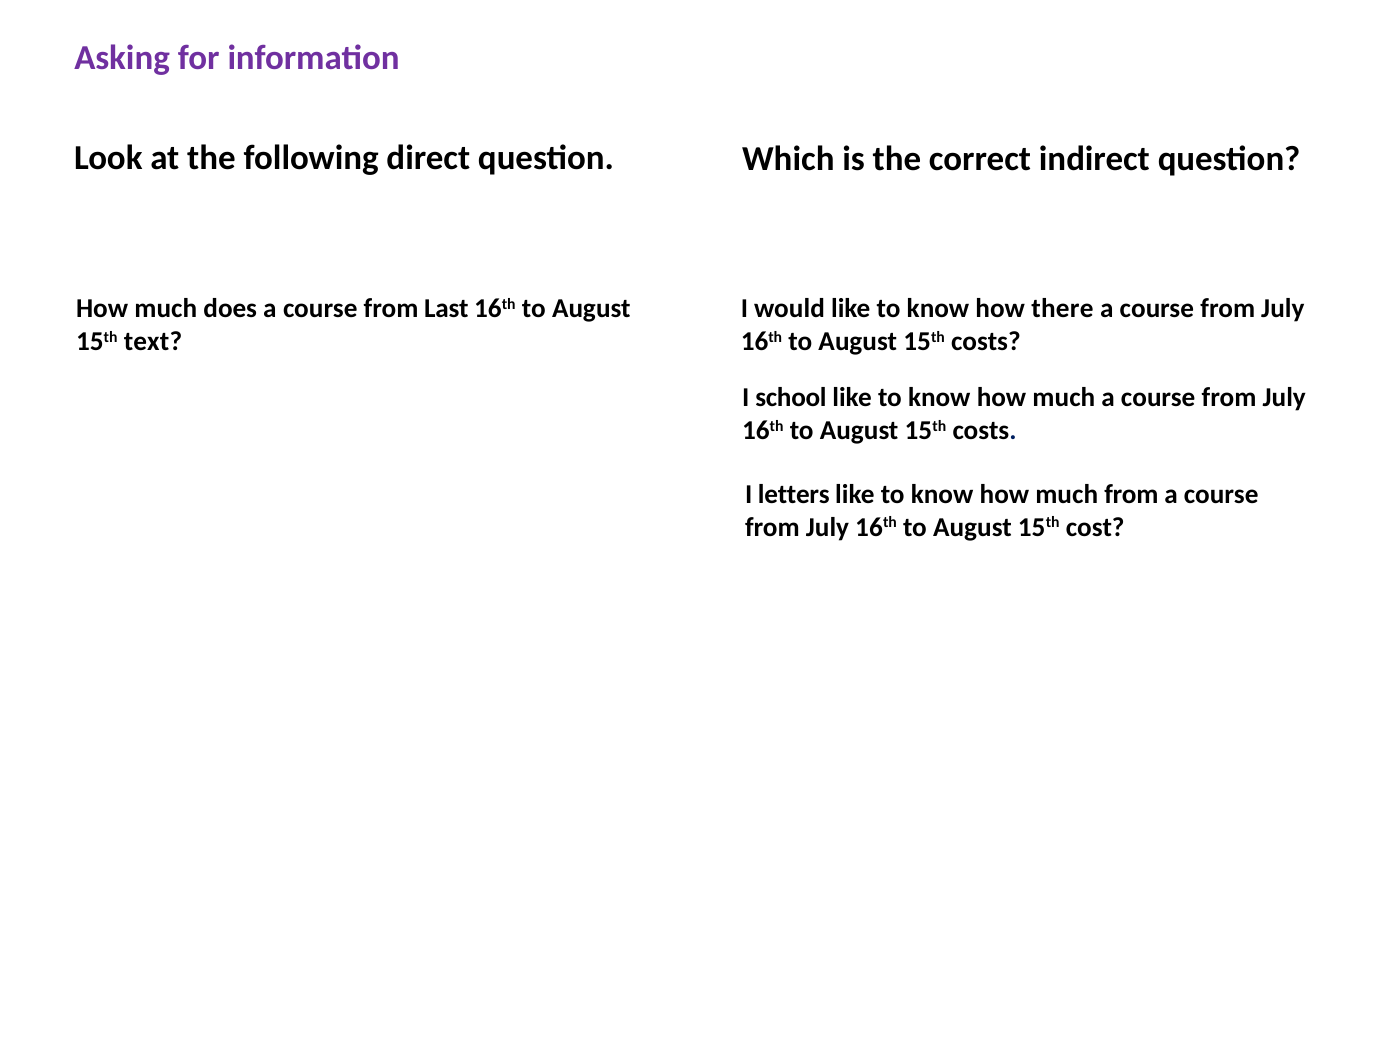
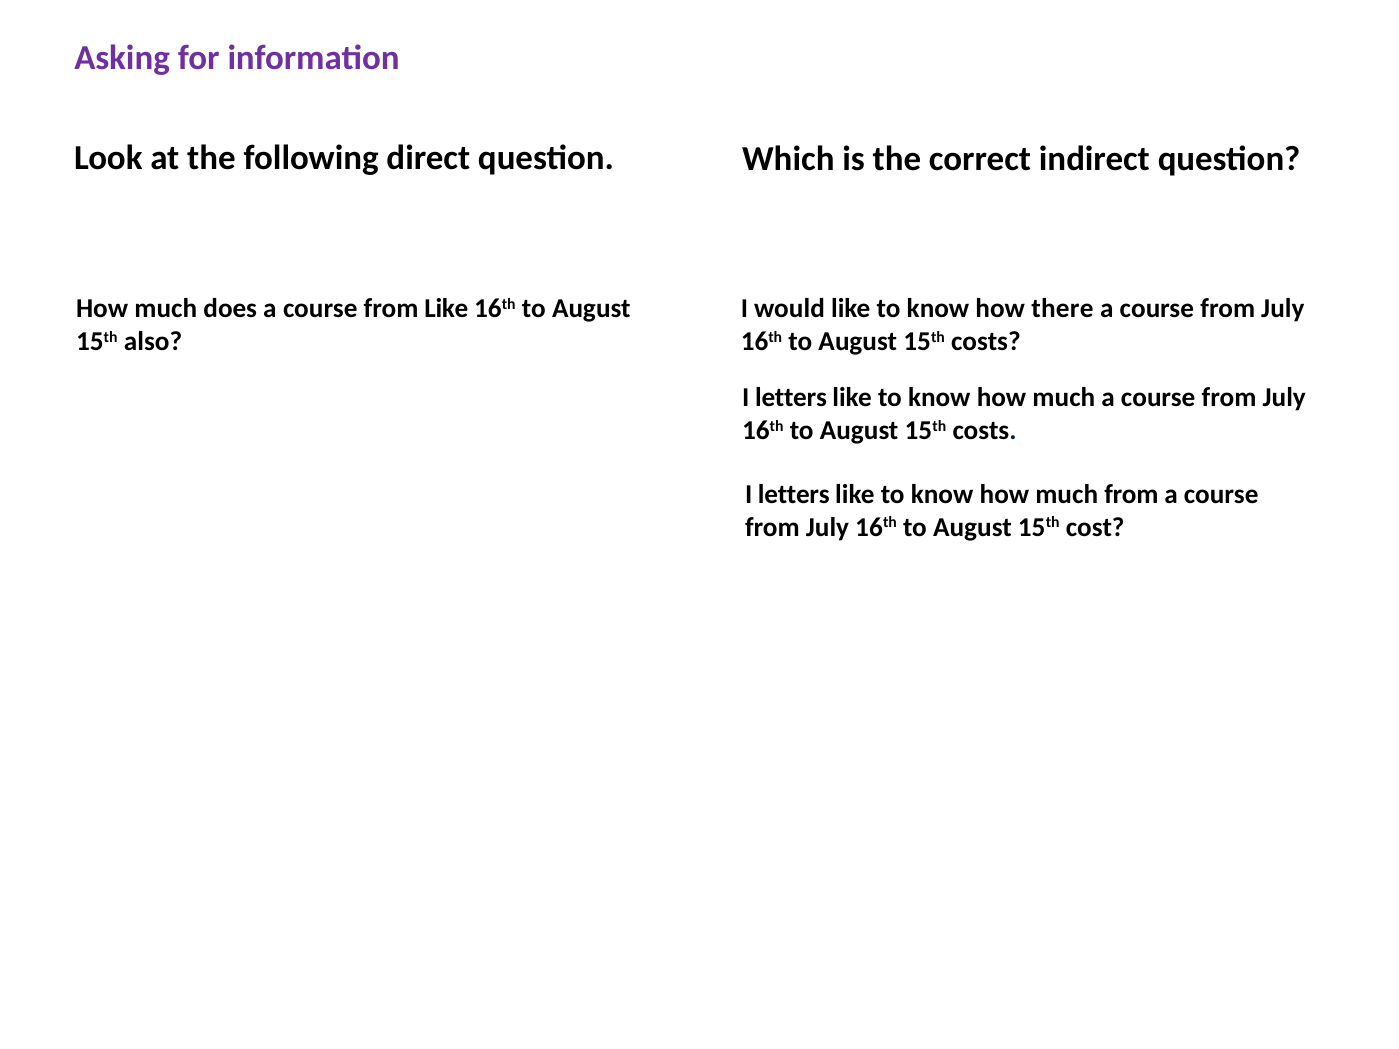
from Last: Last -> Like
text: text -> also
school at (791, 398): school -> letters
